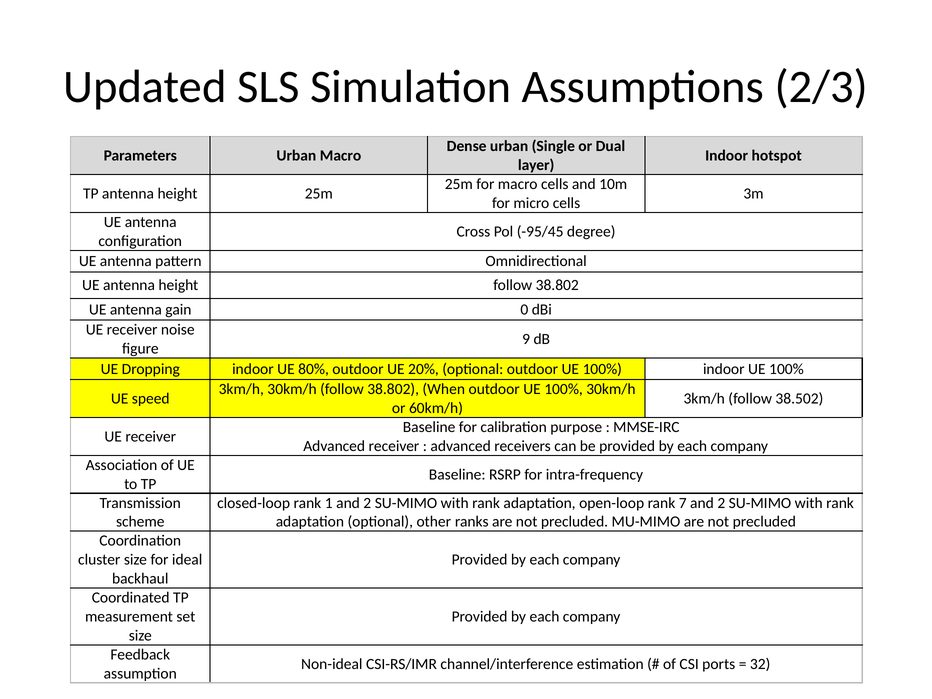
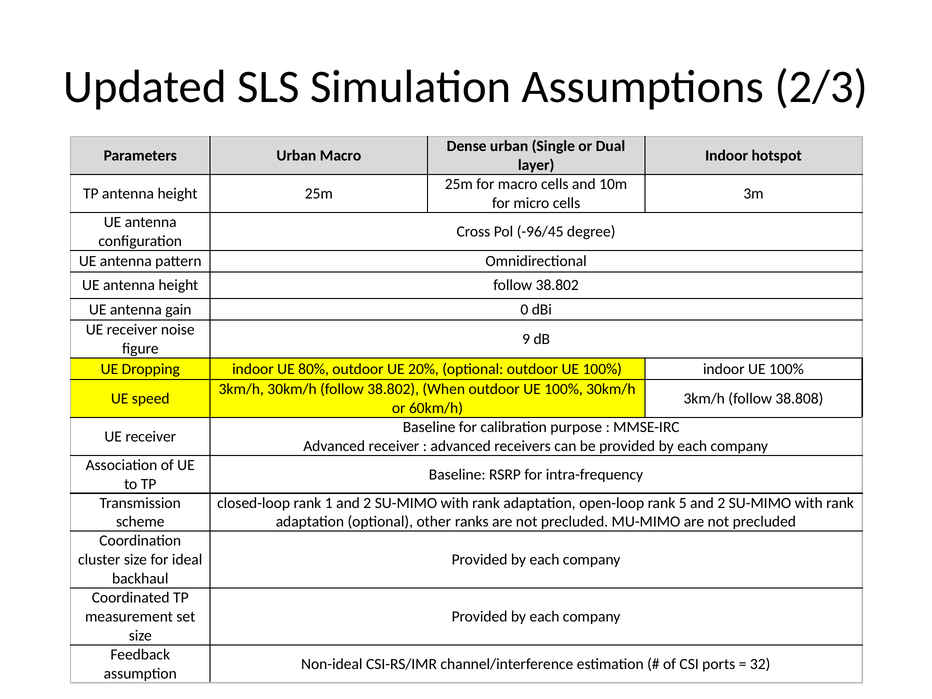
-95/45: -95/45 -> -96/45
38.502: 38.502 -> 38.808
7: 7 -> 5
